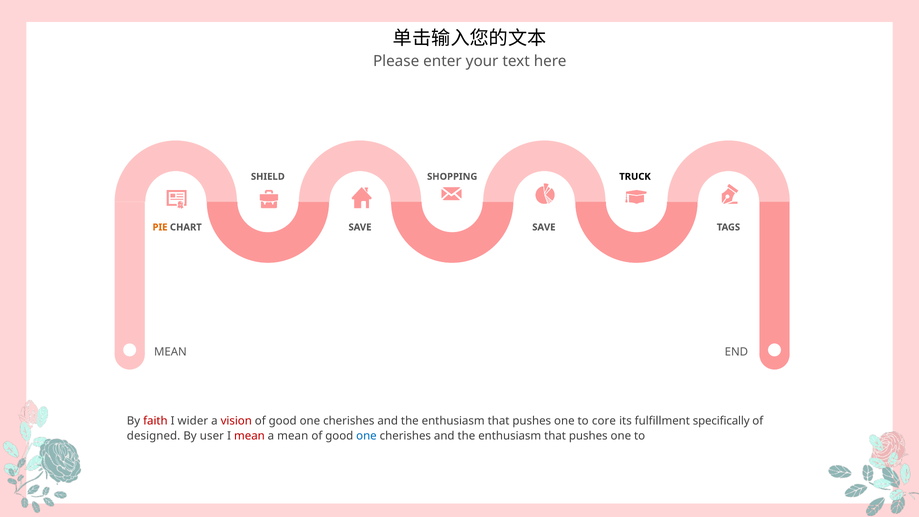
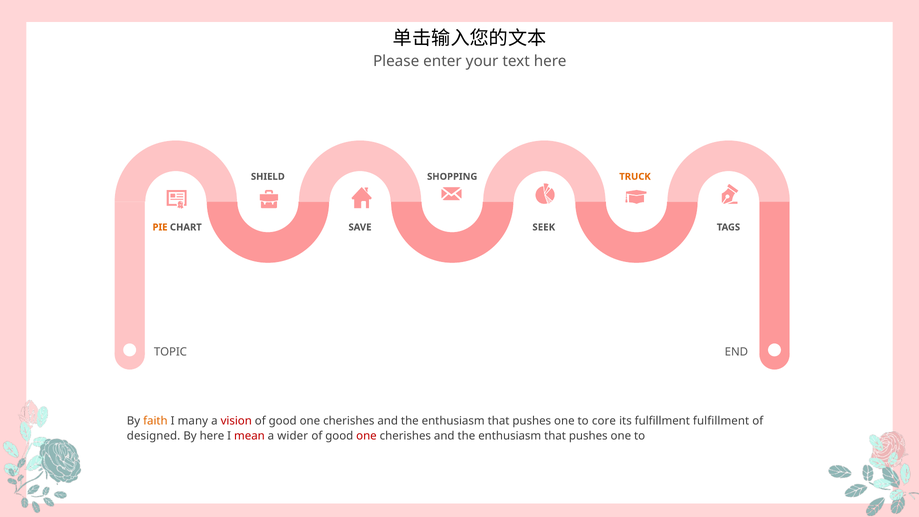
TRUCK colour: black -> orange
SAVE SAVE: SAVE -> SEEK
MEAN at (170, 352): MEAN -> TOPIC
faith colour: red -> orange
wider: wider -> many
fulfillment specifically: specifically -> fulfillment
By user: user -> here
a mean: mean -> wider
one at (366, 436) colour: blue -> red
